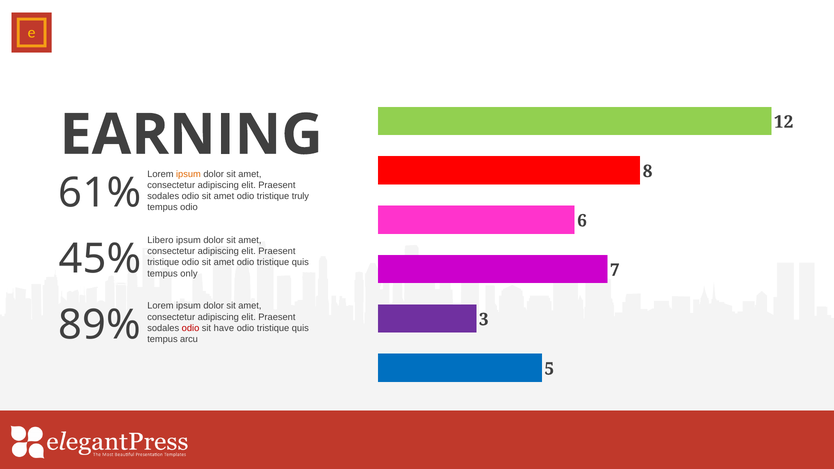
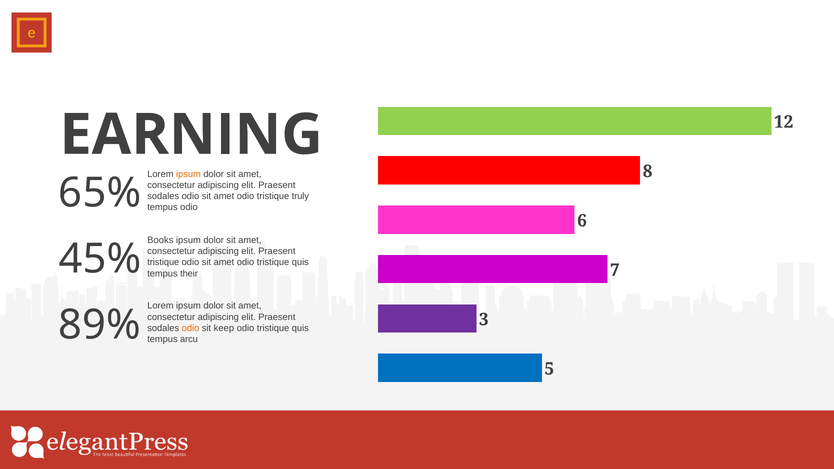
61%: 61% -> 65%
Libero: Libero -> Books
only: only -> their
odio at (191, 328) colour: red -> orange
have: have -> keep
